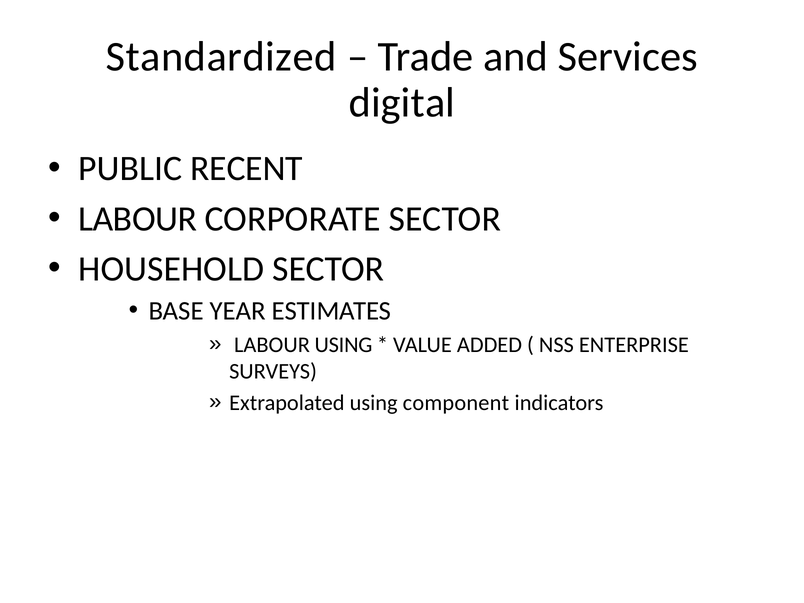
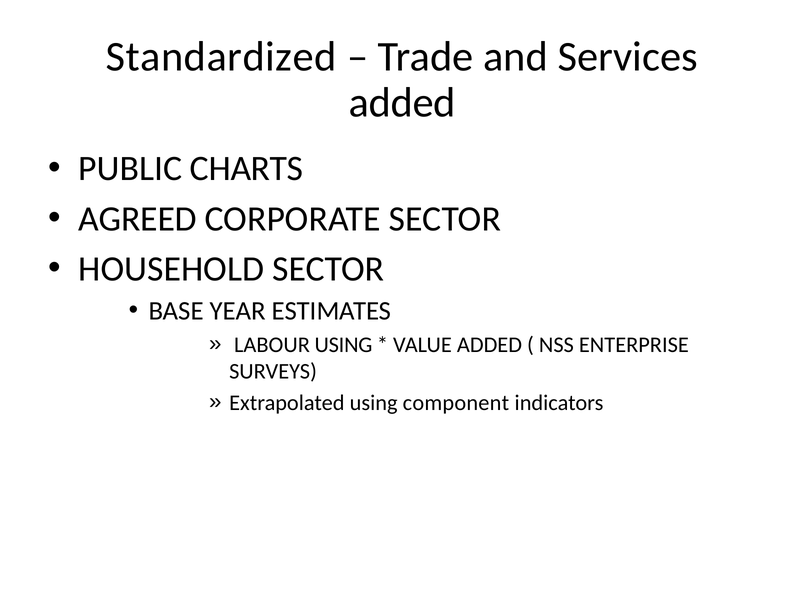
digital at (402, 103): digital -> added
RECENT: RECENT -> CHARTS
LABOUR at (138, 219): LABOUR -> AGREED
